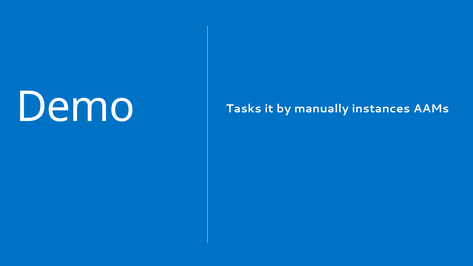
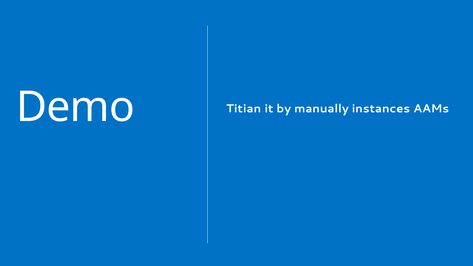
Tasks: Tasks -> Titian
